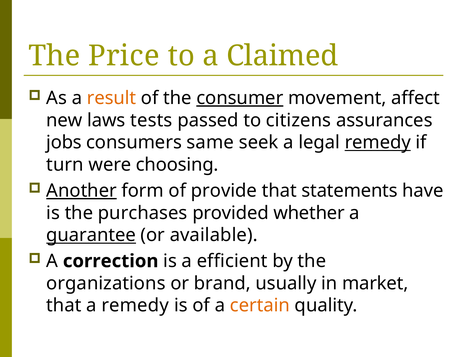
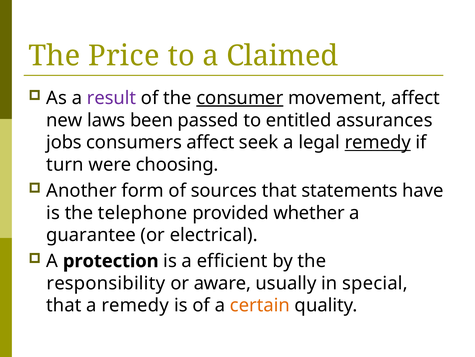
result colour: orange -> purple
tests: tests -> been
citizens: citizens -> entitled
consumers same: same -> affect
Another underline: present -> none
provide: provide -> sources
purchases: purchases -> telephone
guarantee underline: present -> none
available: available -> electrical
correction: correction -> protection
organizations: organizations -> responsibility
brand: brand -> aware
market: market -> special
